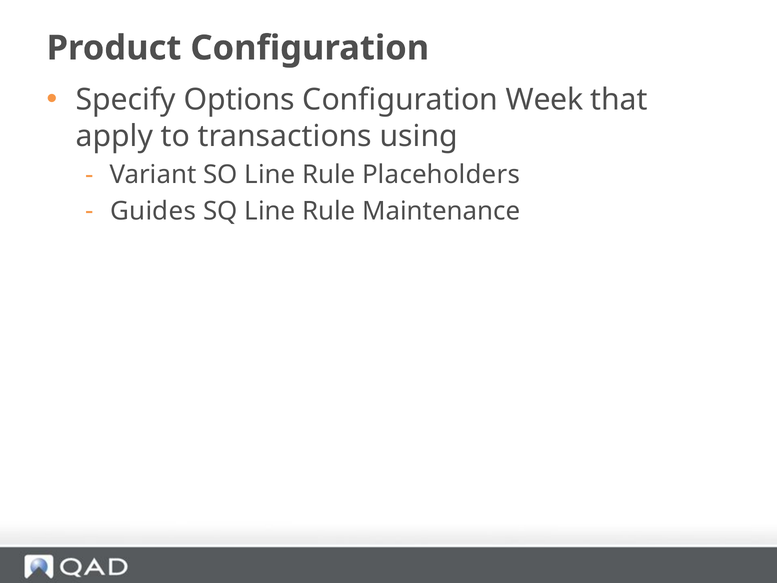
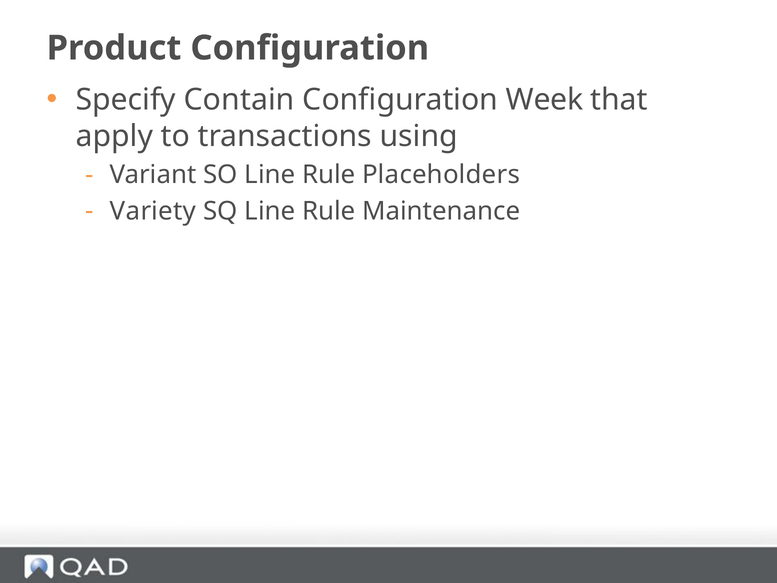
Options: Options -> Contain
Guides: Guides -> Variety
